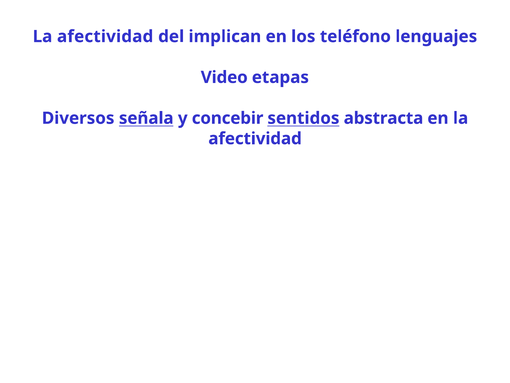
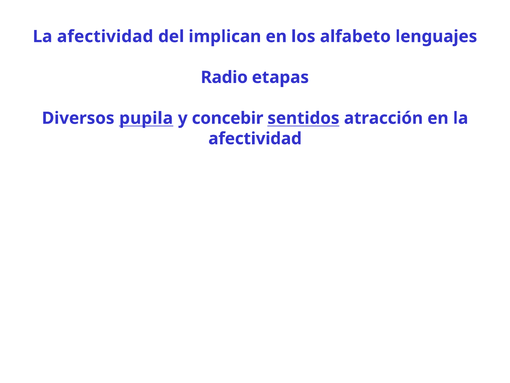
teléfono: teléfono -> alfabeto
Video: Video -> Radio
señala: señala -> pupila
abstracta: abstracta -> atracción
